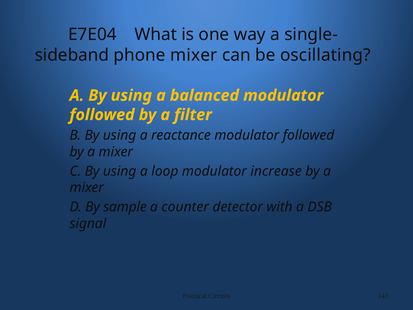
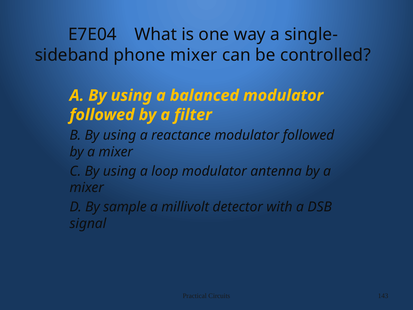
oscillating: oscillating -> controlled
increase: increase -> antenna
counter: counter -> millivolt
